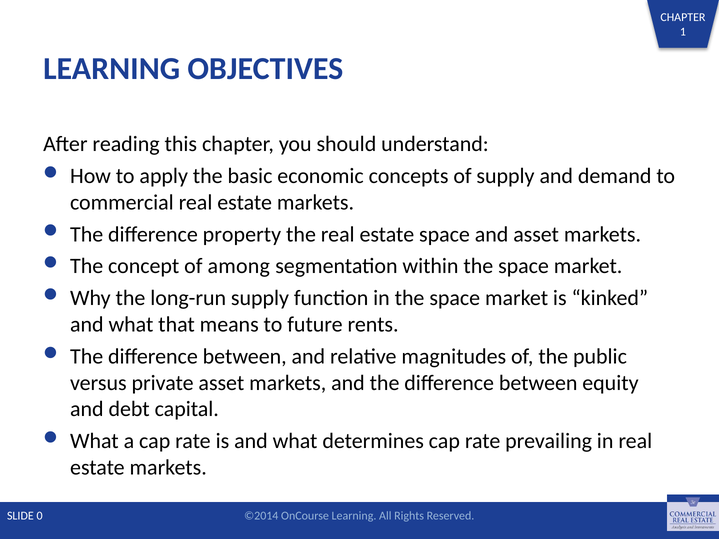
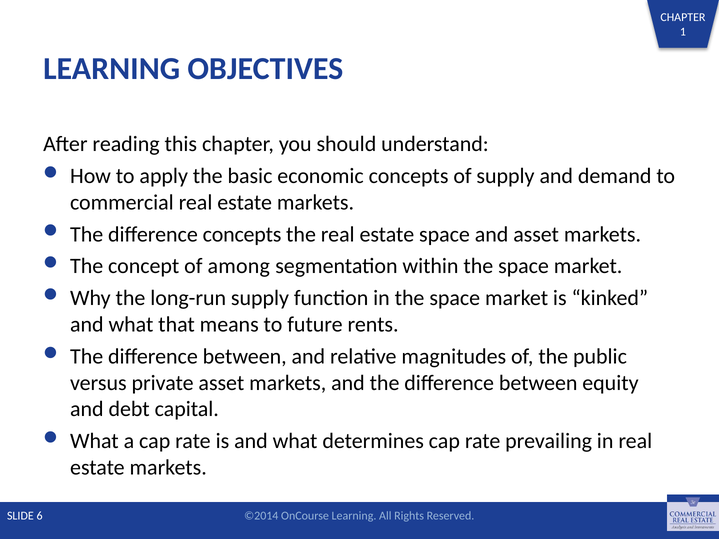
difference property: property -> concepts
0: 0 -> 6
